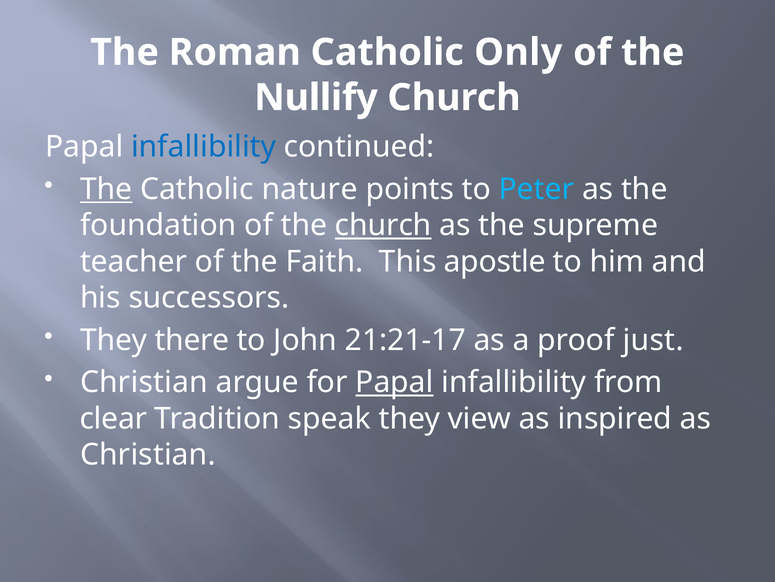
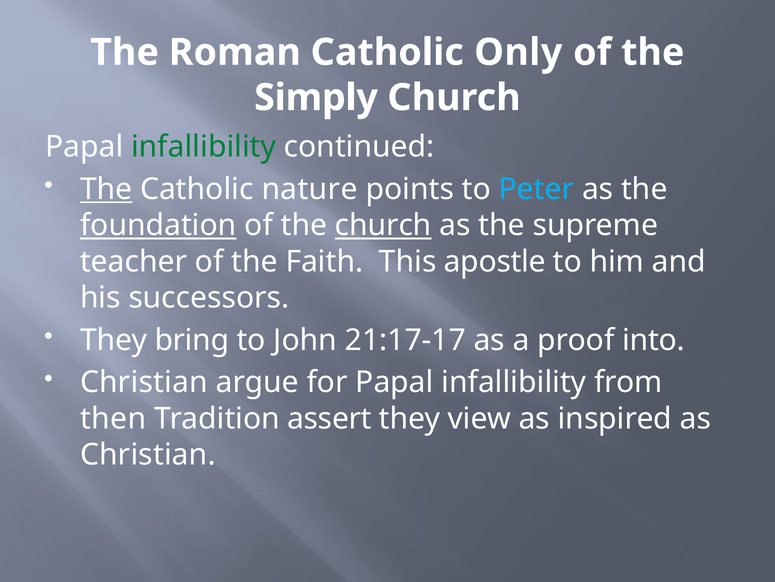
Nullify: Nullify -> Simply
infallibility at (204, 147) colour: blue -> green
foundation underline: none -> present
there: there -> bring
21:21-17: 21:21-17 -> 21:17-17
just: just -> into
Papal at (395, 382) underline: present -> none
clear: clear -> then
speak: speak -> assert
